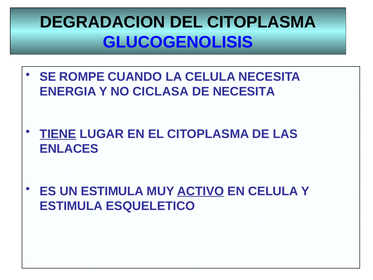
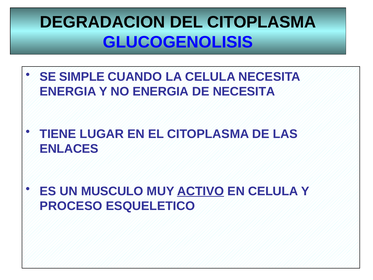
ROMPE: ROMPE -> SIMPLE
NO CICLASA: CICLASA -> ENERGIA
TIENE underline: present -> none
UN ESTIMULA: ESTIMULA -> MUSCULO
ESTIMULA at (71, 206): ESTIMULA -> PROCESO
